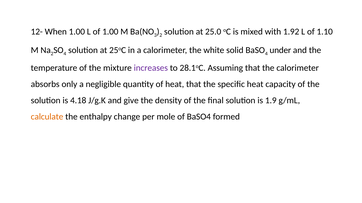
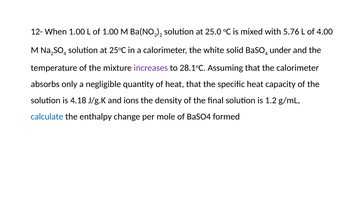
1.92: 1.92 -> 5.76
1.10: 1.10 -> 4.00
give: give -> ions
1.9: 1.9 -> 1.2
calculate colour: orange -> blue
